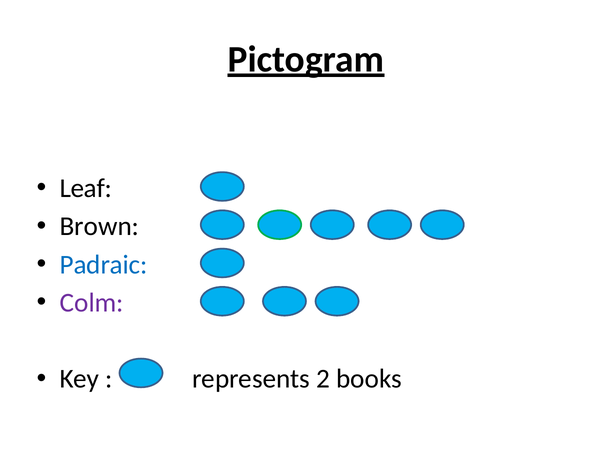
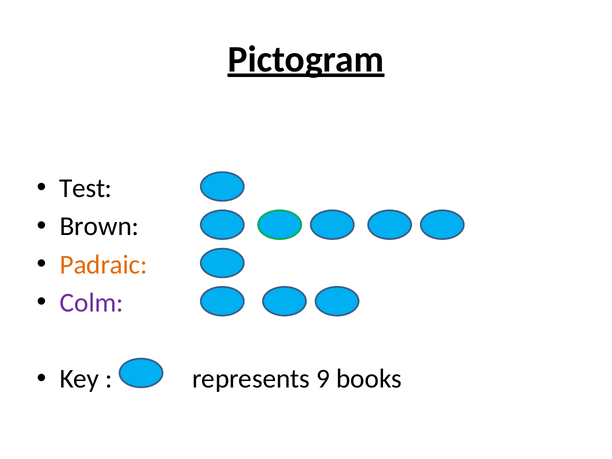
Leaf: Leaf -> Test
Padraic colour: blue -> orange
2: 2 -> 9
